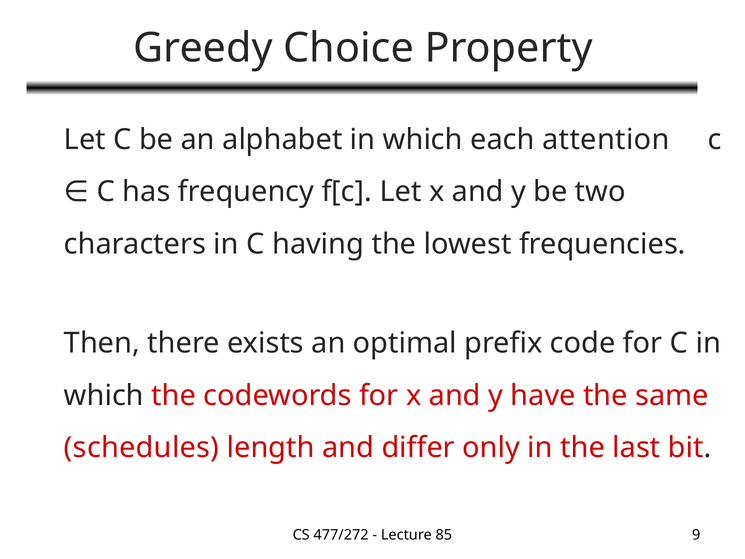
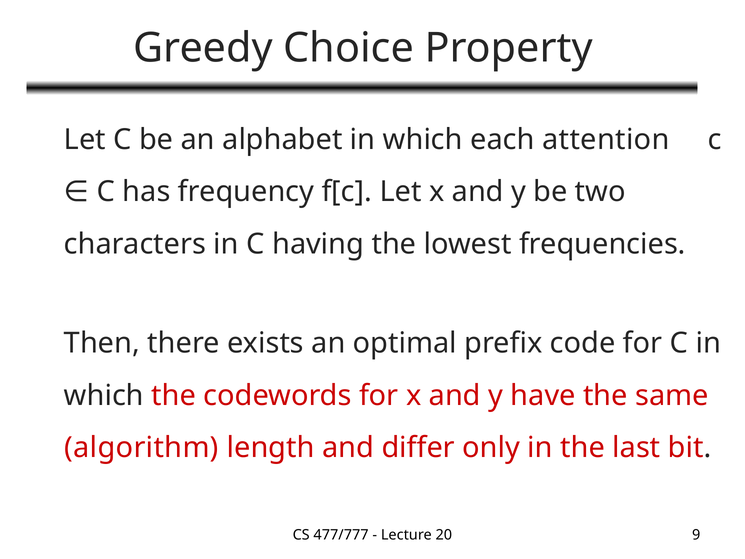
schedules: schedules -> algorithm
477/272: 477/272 -> 477/777
85: 85 -> 20
